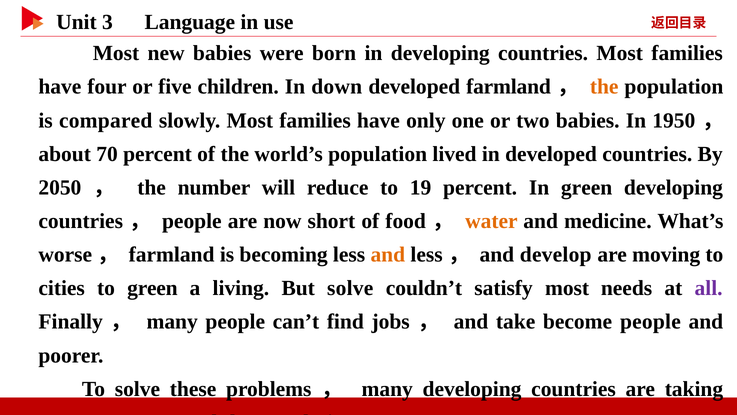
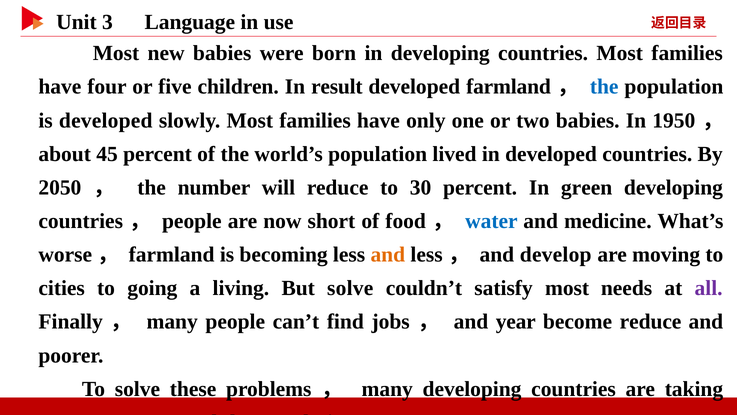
down: down -> result
the at (604, 87) colour: orange -> blue
is compared: compared -> developed
70: 70 -> 45
19: 19 -> 30
water colour: orange -> blue
to green: green -> going
take: take -> year
become people: people -> reduce
